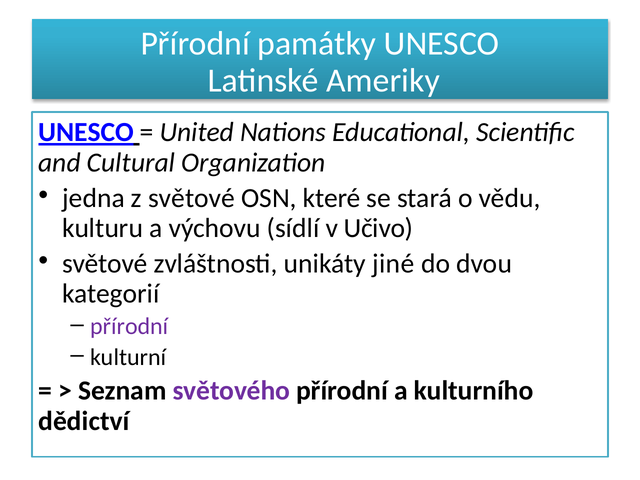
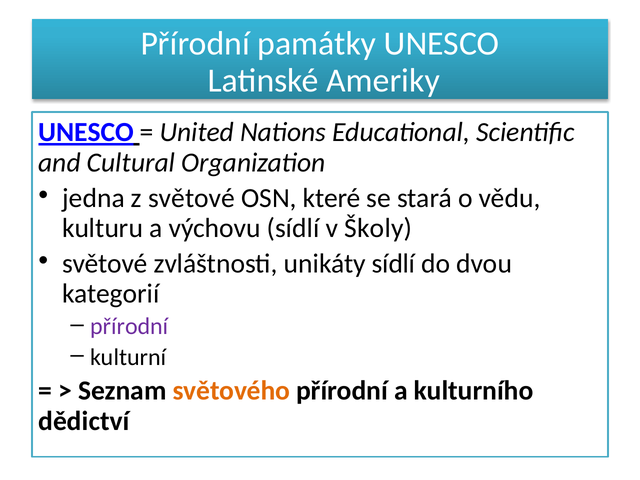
Učivo: Učivo -> Školy
unikáty jiné: jiné -> sídlí
světového colour: purple -> orange
